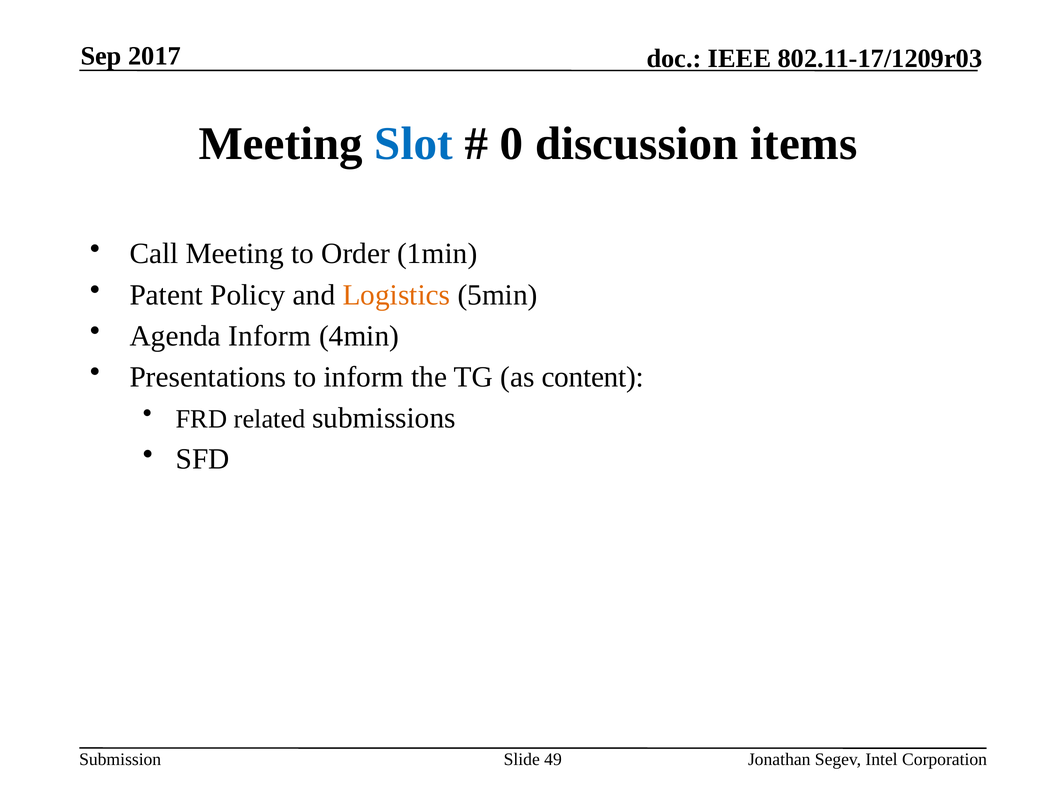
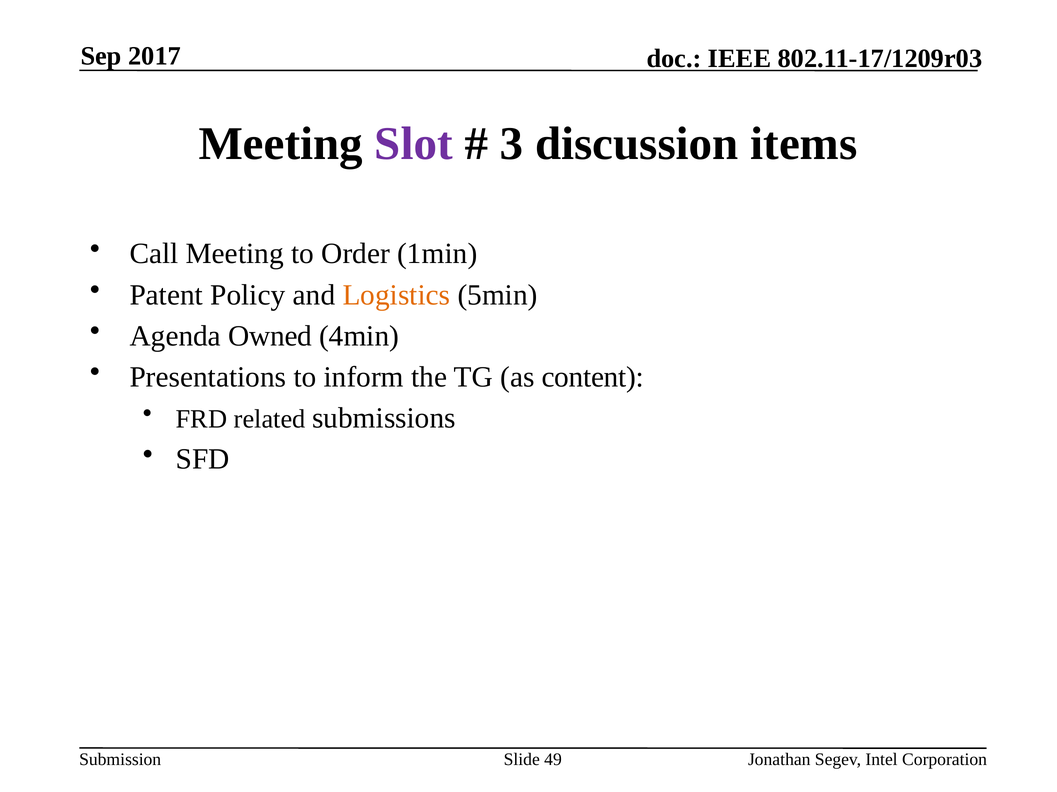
Slot colour: blue -> purple
0: 0 -> 3
Agenda Inform: Inform -> Owned
